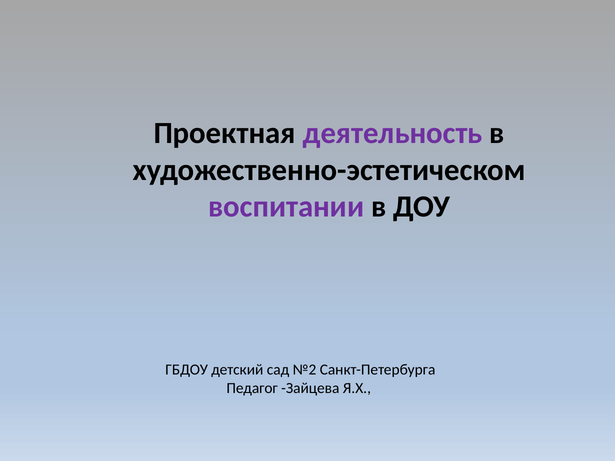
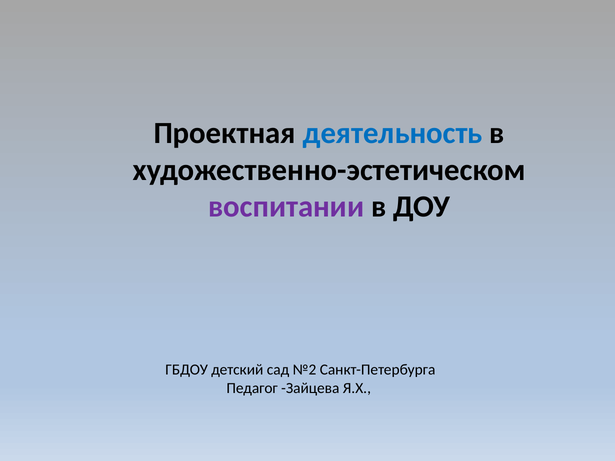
деятельность colour: purple -> blue
